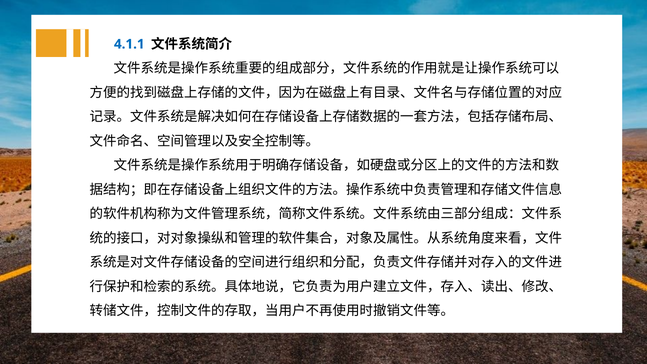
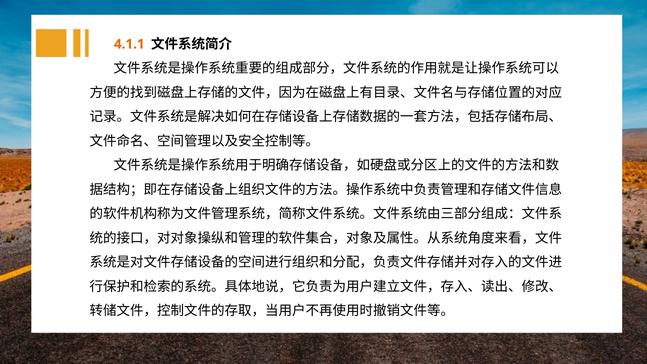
4.1.1 colour: blue -> orange
